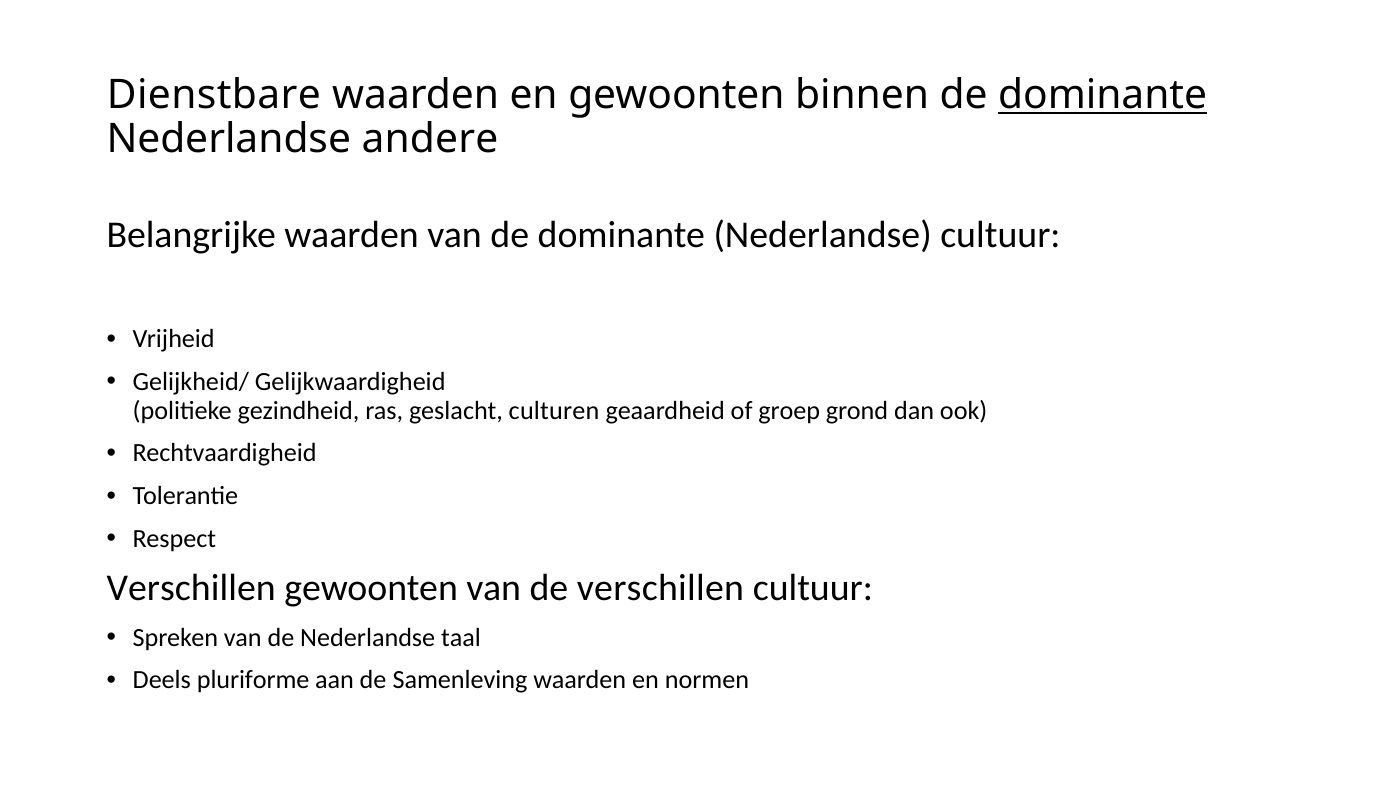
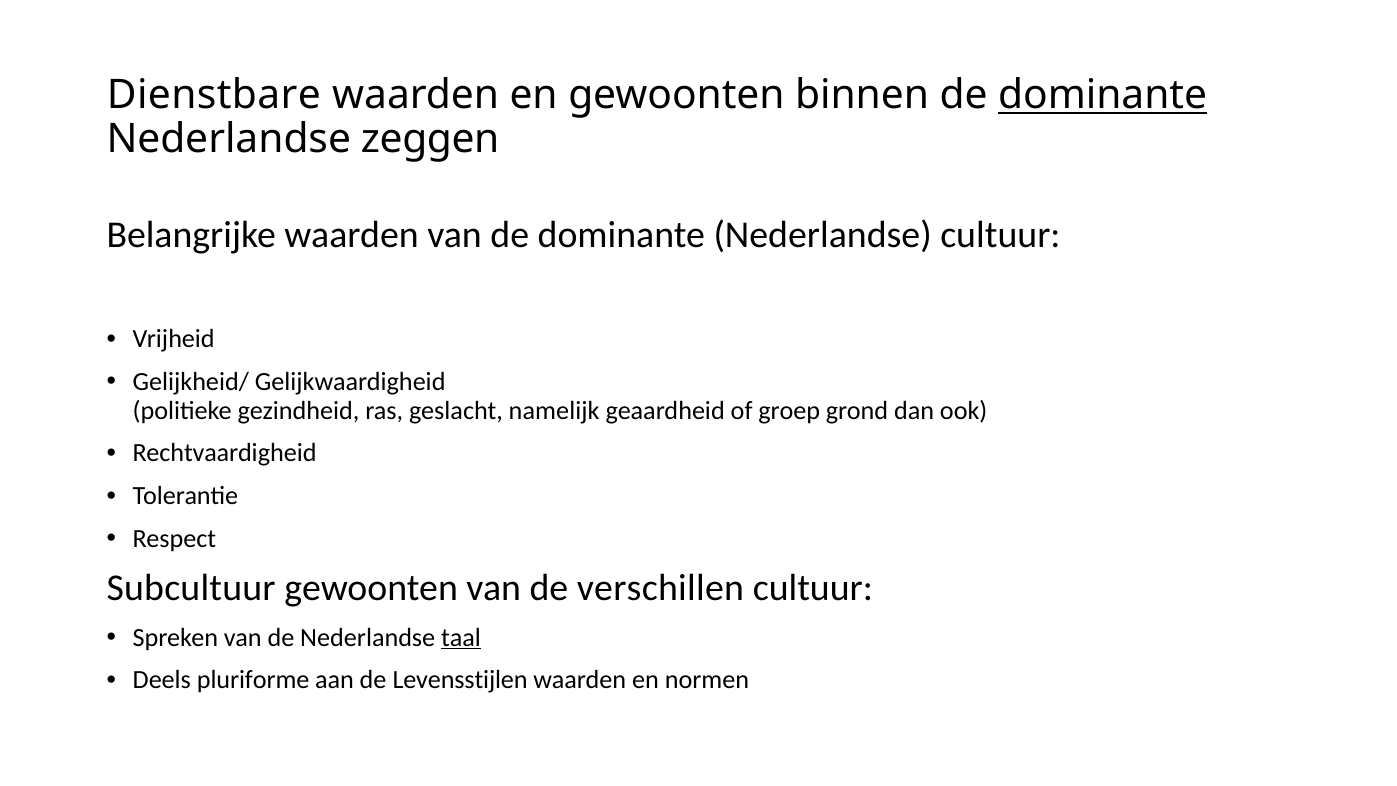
andere: andere -> zeggen
culturen: culturen -> namelijk
Verschillen at (191, 588): Verschillen -> Subcultuur
taal underline: none -> present
Samenleving: Samenleving -> Levensstijlen
